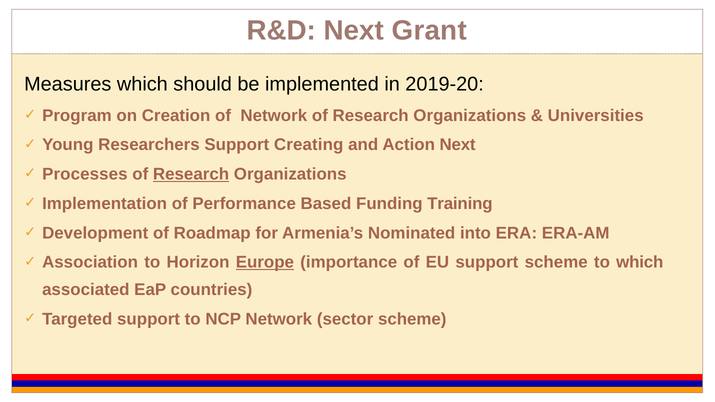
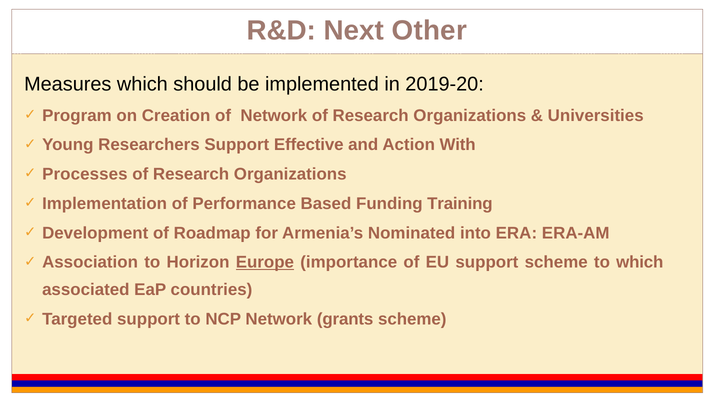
Grant: Grant -> Other
Creating: Creating -> Effective
Action Next: Next -> With
Research at (191, 174) underline: present -> none
sector: sector -> grants
